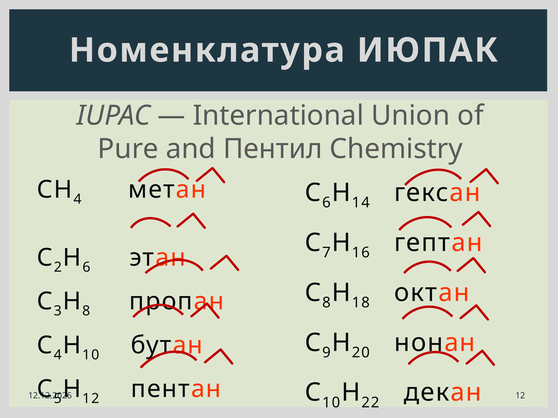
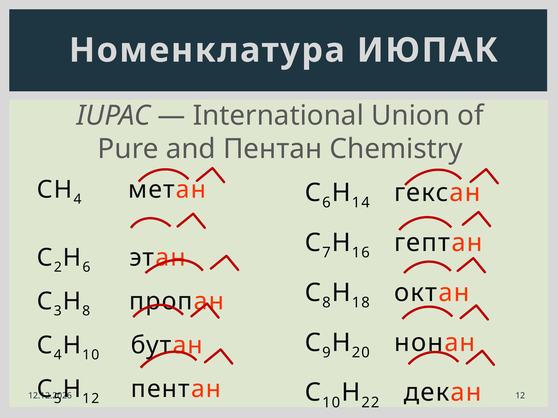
Пентил at (273, 149): Пентил -> Пентан
